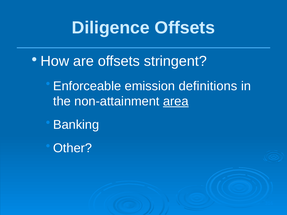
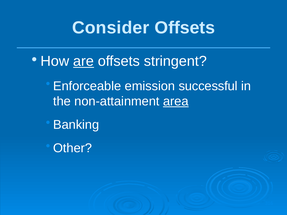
Diligence: Diligence -> Consider
are underline: none -> present
definitions: definitions -> successful
